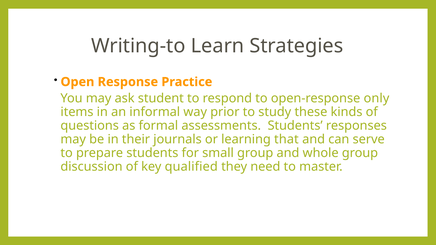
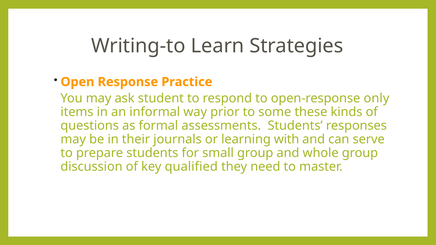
study: study -> some
that: that -> with
